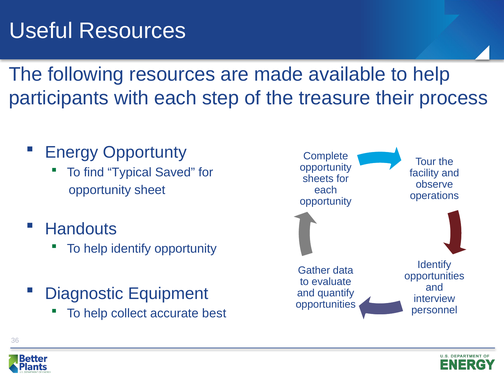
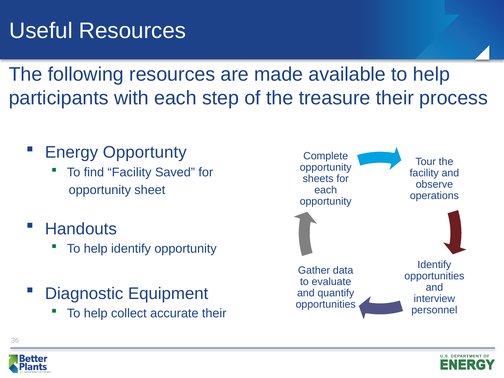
find Typical: Typical -> Facility
accurate best: best -> their
